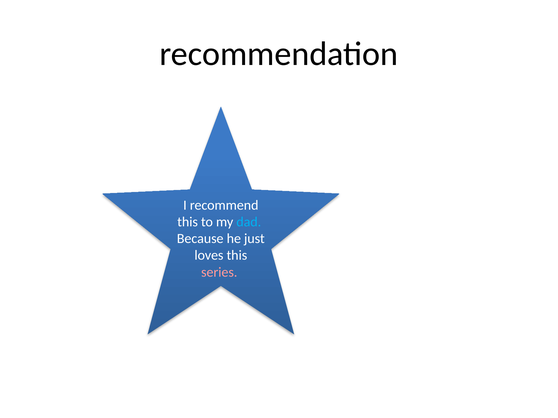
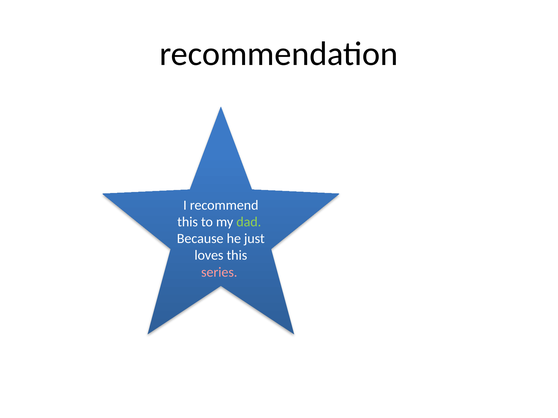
dad colour: light blue -> light green
